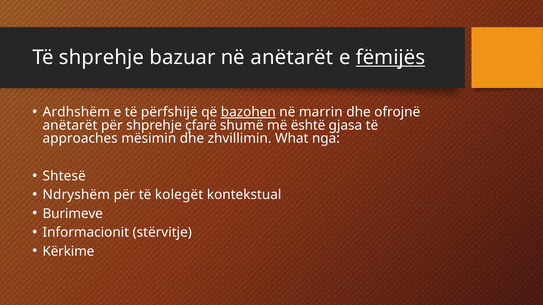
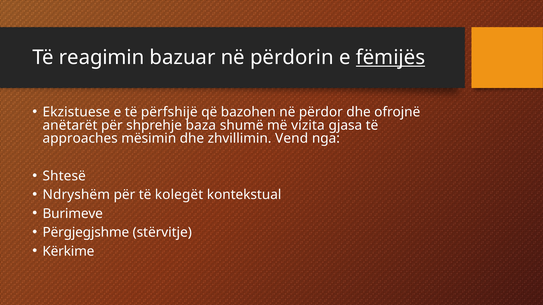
Të shprehje: shprehje -> reagimin
në anëtarët: anëtarët -> përdorin
Ardhshëm: Ardhshëm -> Ekzistuese
bazohen underline: present -> none
marrin: marrin -> përdor
çfarë: çfarë -> baza
është: është -> vizita
What: What -> Vend
Informacionit: Informacionit -> Përgjegjshme
